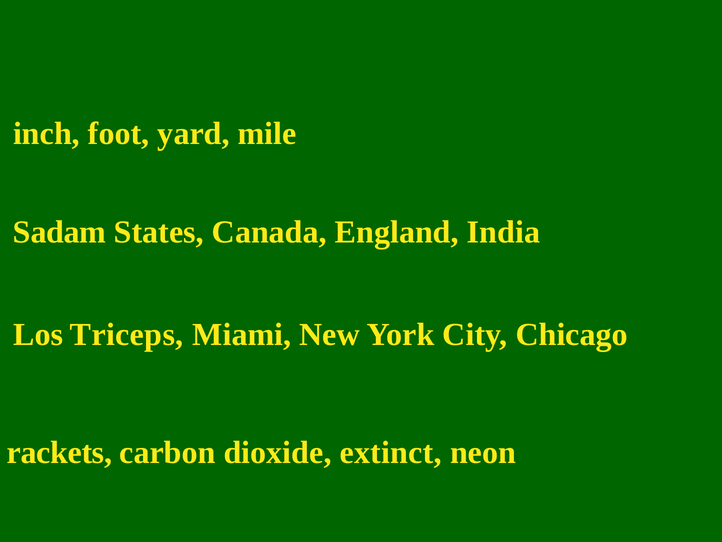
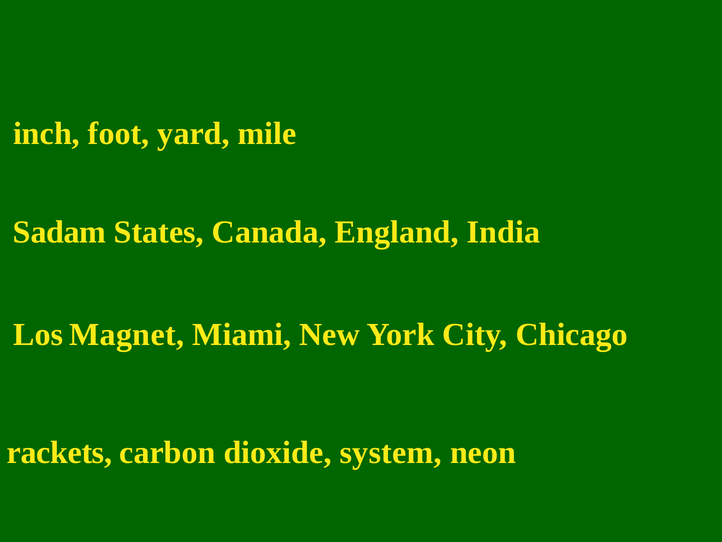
Triceps: Triceps -> Magnet
extinct: extinct -> system
